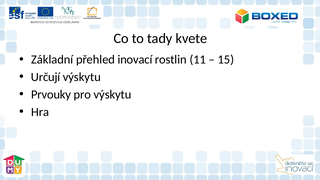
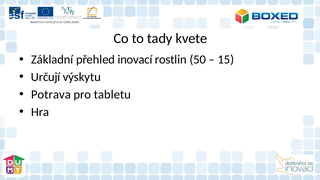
11: 11 -> 50
Prvouky: Prvouky -> Potrava
pro výskytu: výskytu -> tabletu
